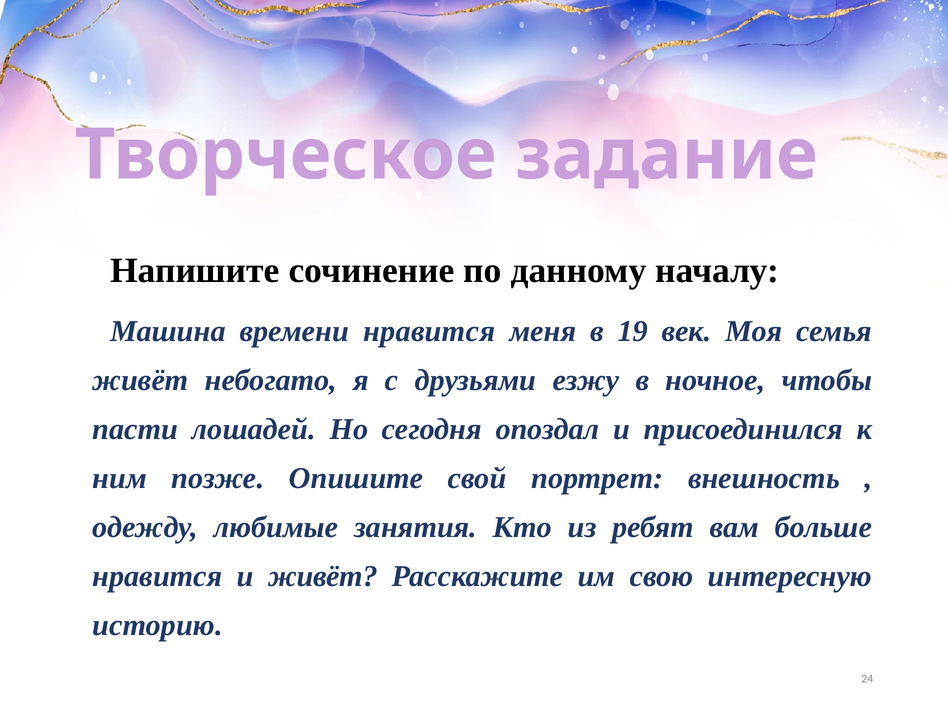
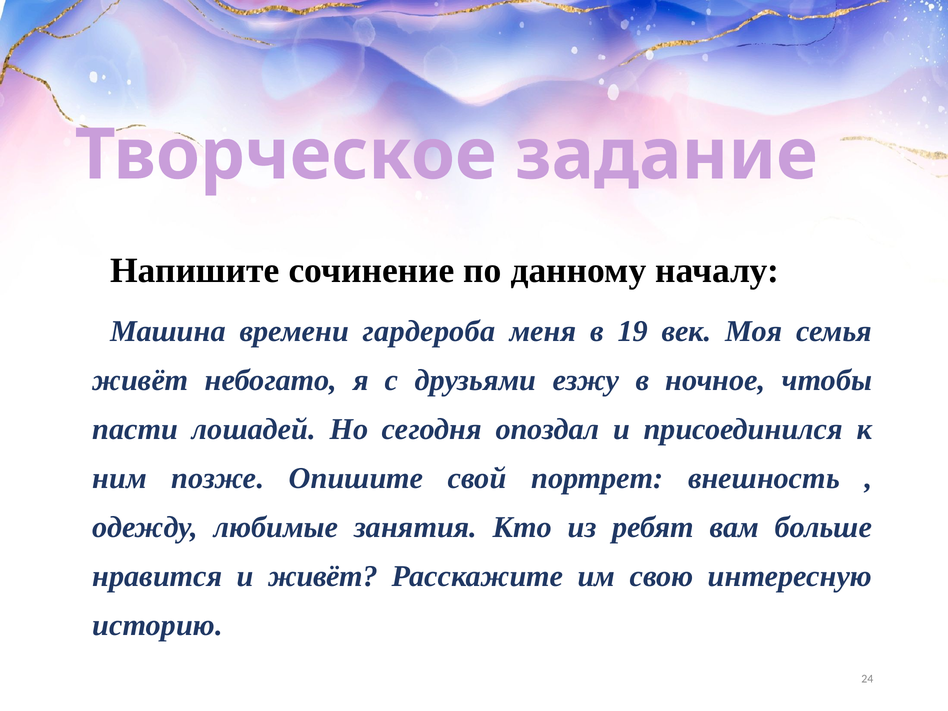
времени нравится: нравится -> гардероба
